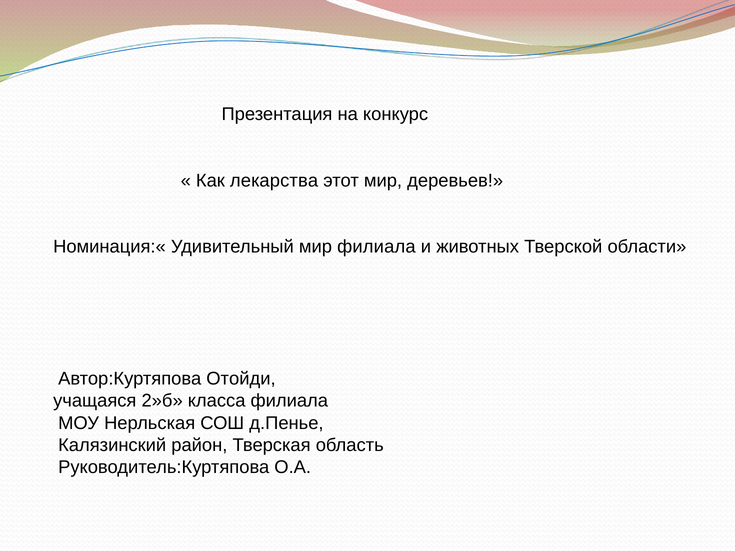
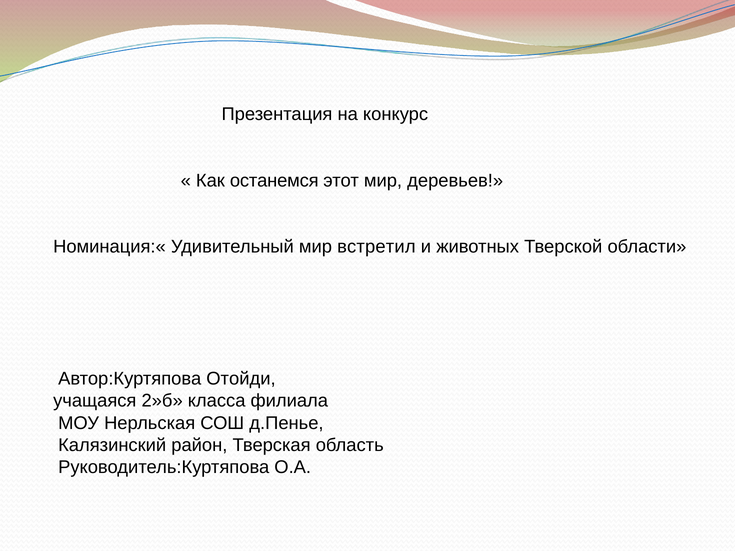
лекарства: лекарства -> останемся
мир филиала: филиала -> встретил
